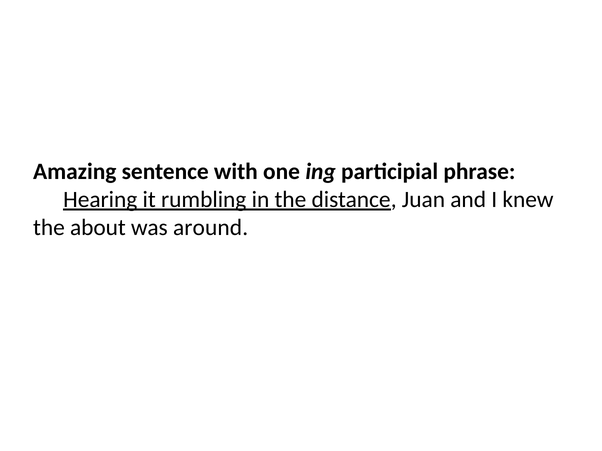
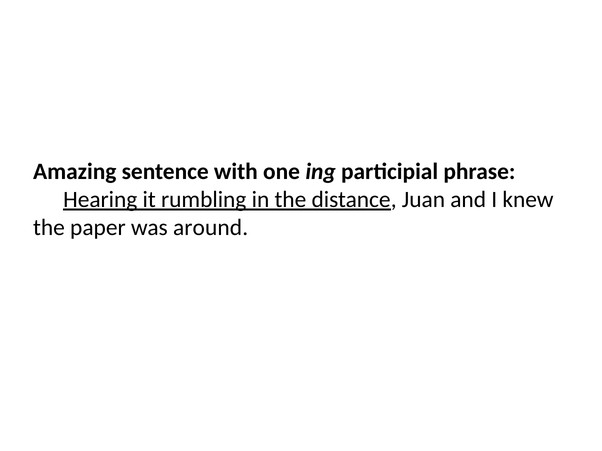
about: about -> paper
